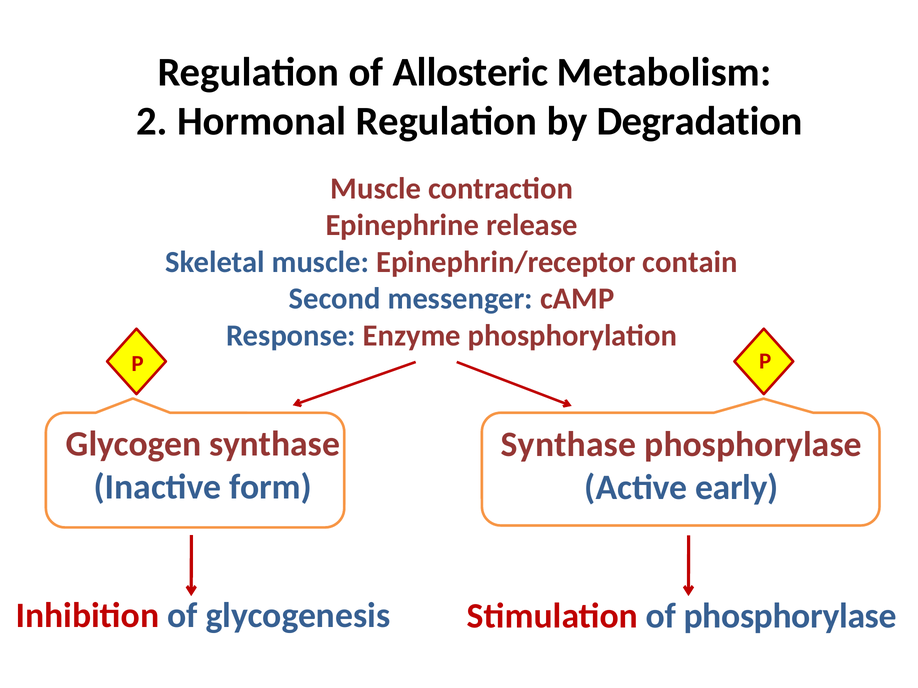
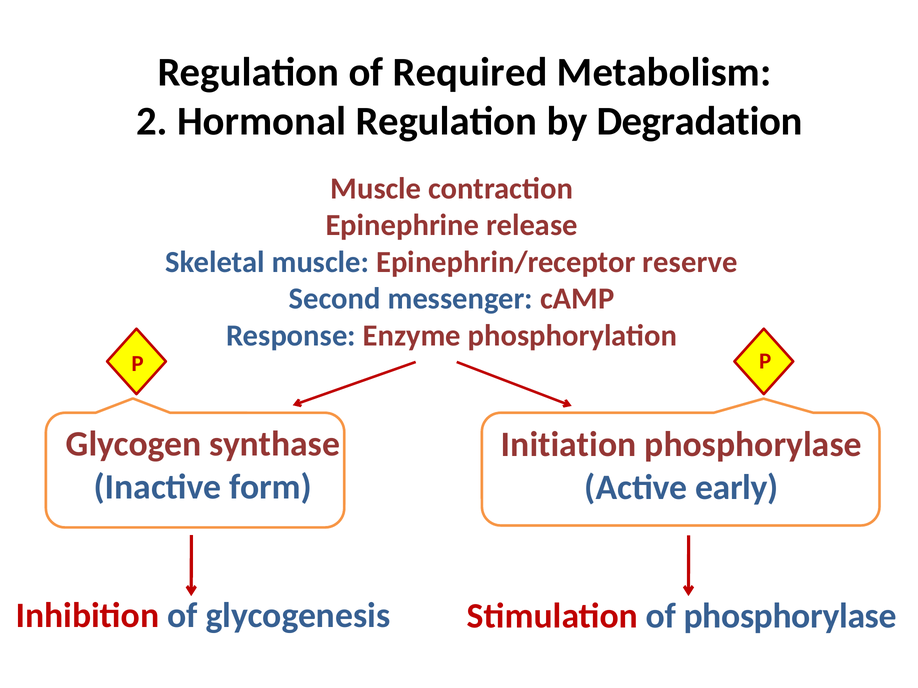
Allosteric: Allosteric -> Required
contain: contain -> reserve
Synthase at (569, 445): Synthase -> Initiation
